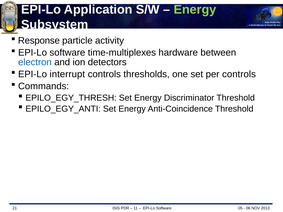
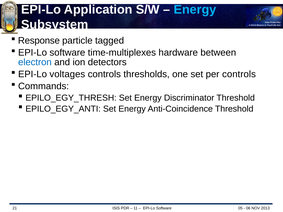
Energy at (195, 9) colour: light green -> light blue
activity: activity -> tagged
interrupt: interrupt -> voltages
